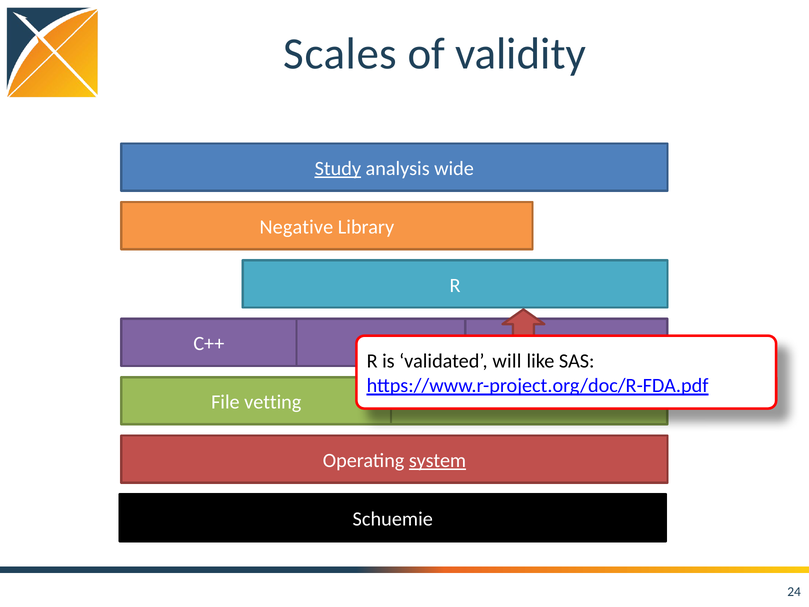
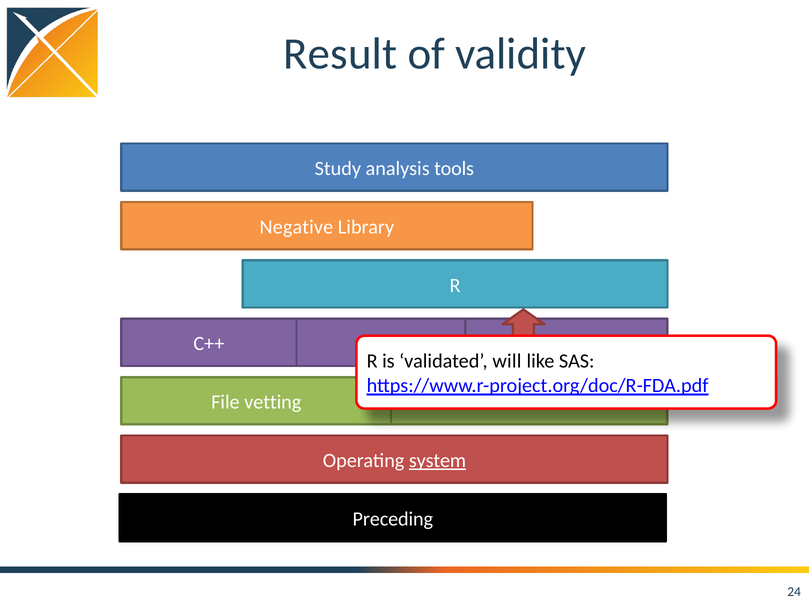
Scales: Scales -> Result
Study underline: present -> none
wide: wide -> tools
Schuemie: Schuemie -> Preceding
